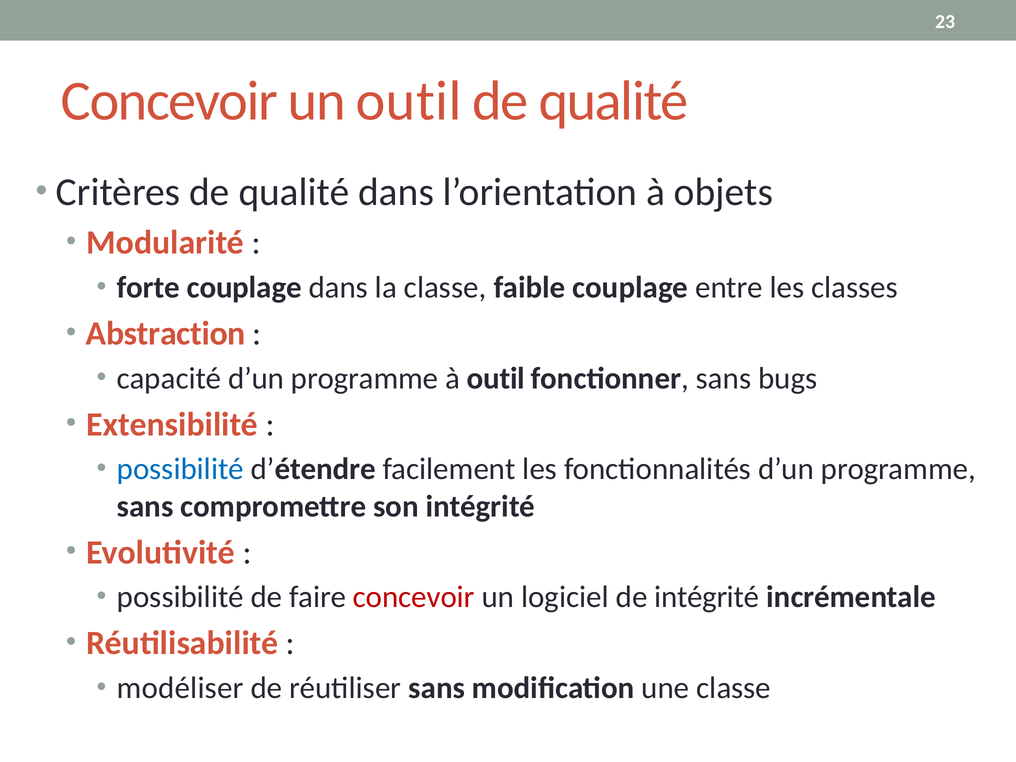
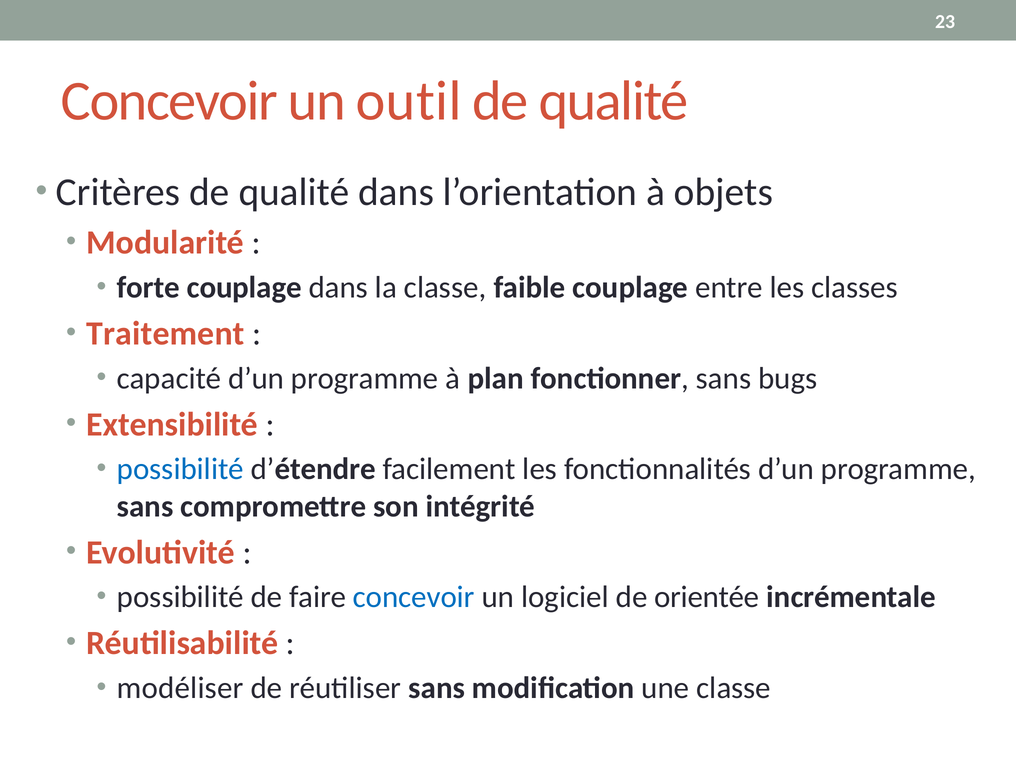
Abstraction: Abstraction -> Traitement
à outil: outil -> plan
concevoir at (414, 597) colour: red -> blue
de intégrité: intégrité -> orientée
